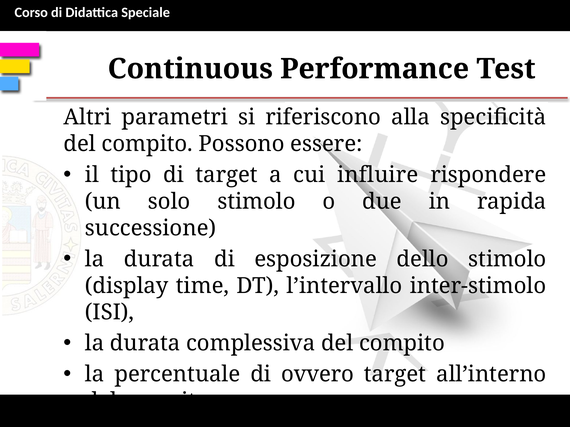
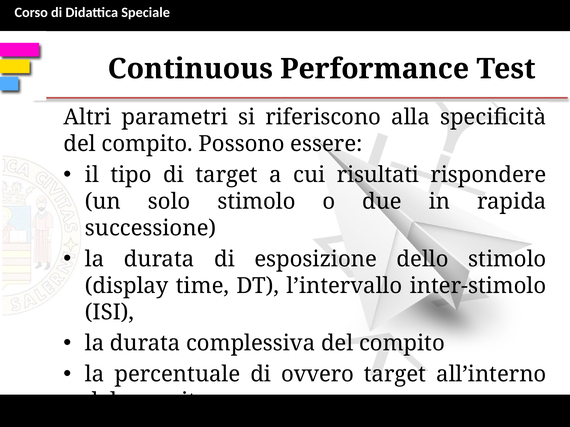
influire: influire -> risultati
